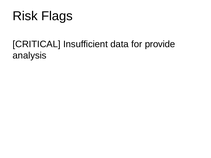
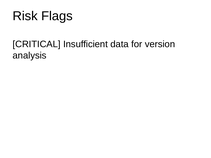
provide: provide -> version
